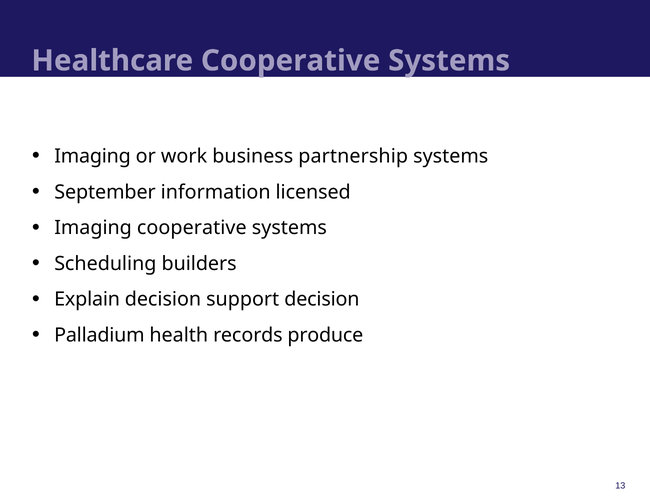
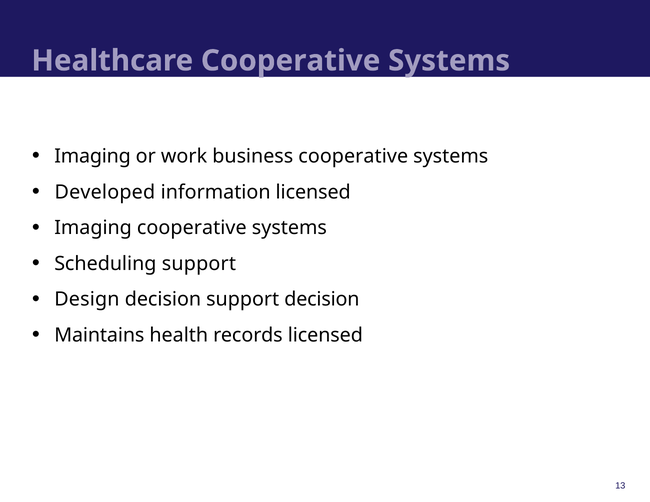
business partnership: partnership -> cooperative
September: September -> Developed
Scheduling builders: builders -> support
Explain: Explain -> Design
Palladium: Palladium -> Maintains
records produce: produce -> licensed
